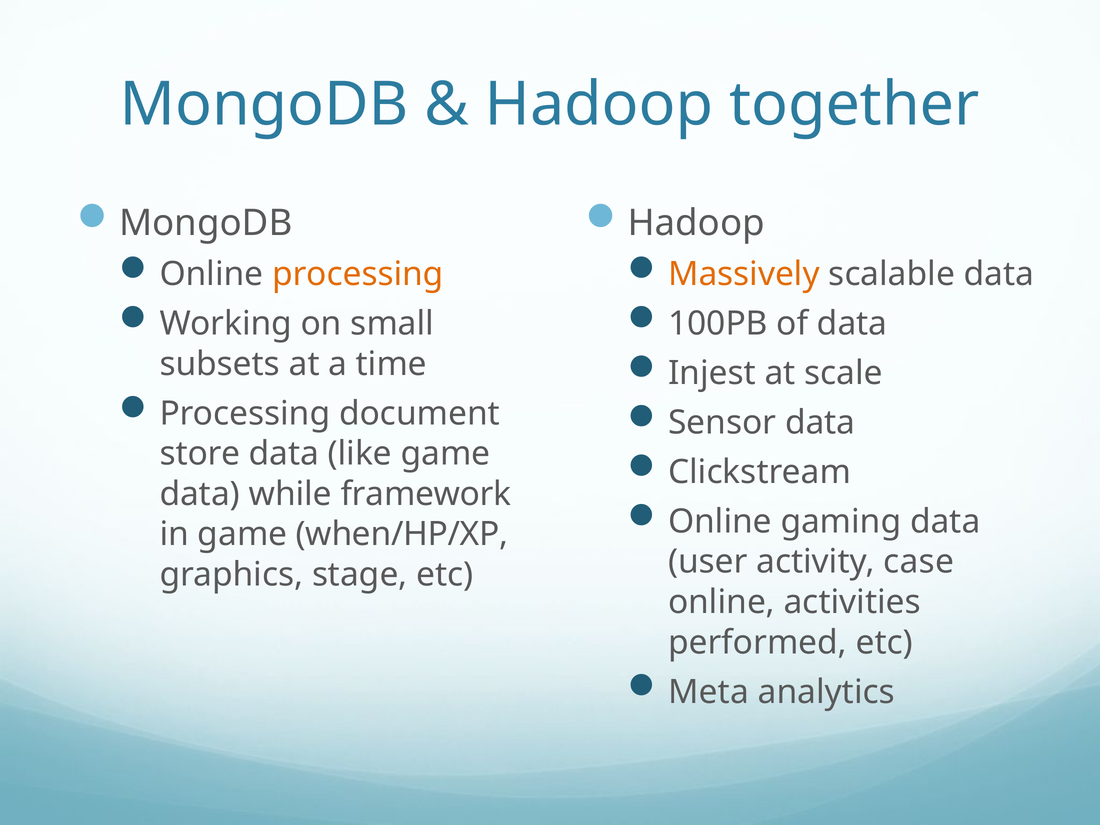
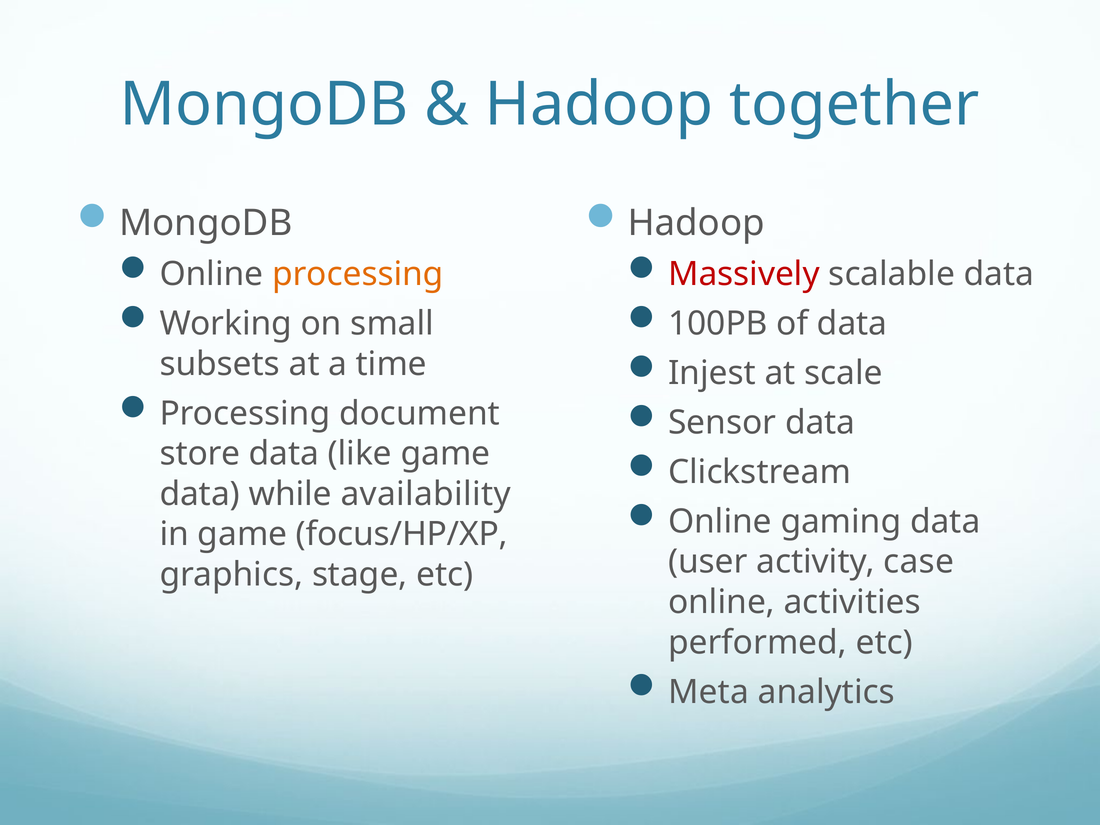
Massively colour: orange -> red
framework: framework -> availability
when/HP/XP: when/HP/XP -> focus/HP/XP
